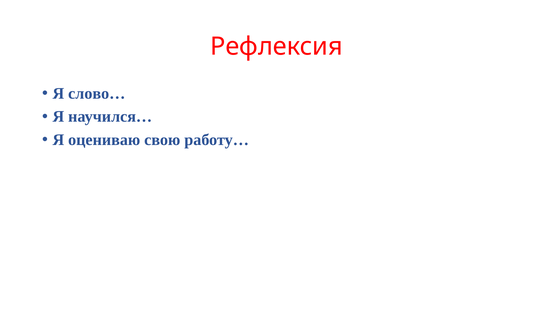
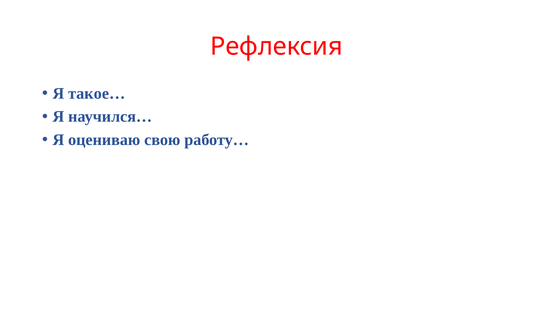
слово…: слово… -> такое…
